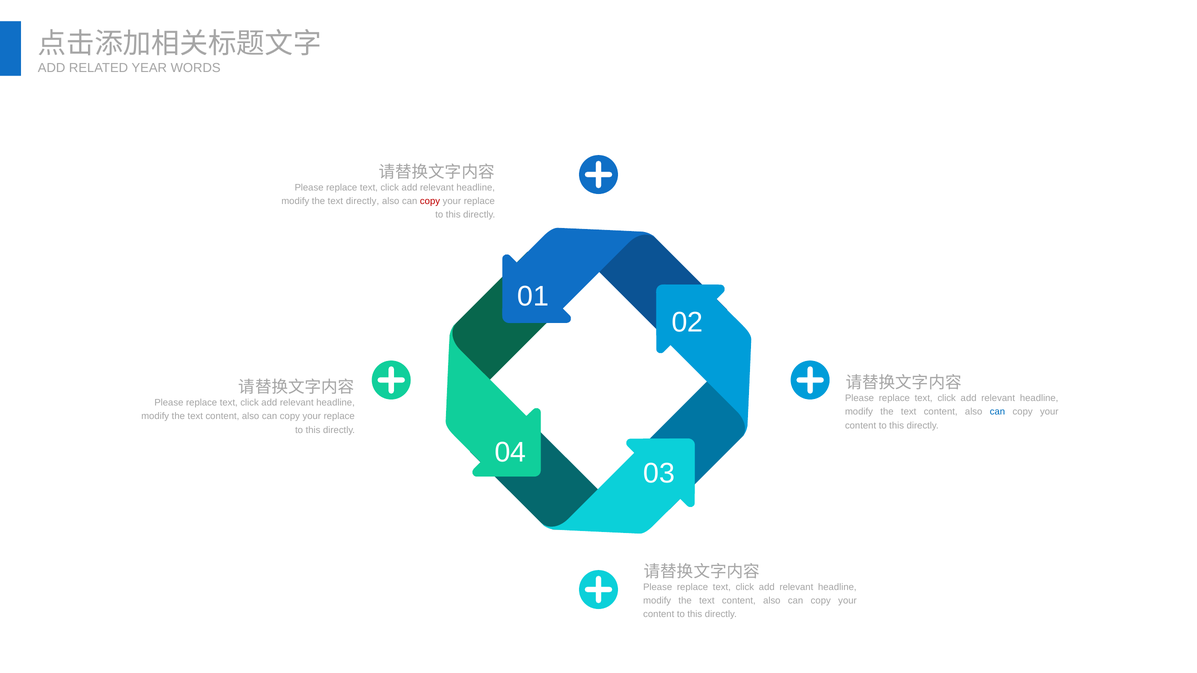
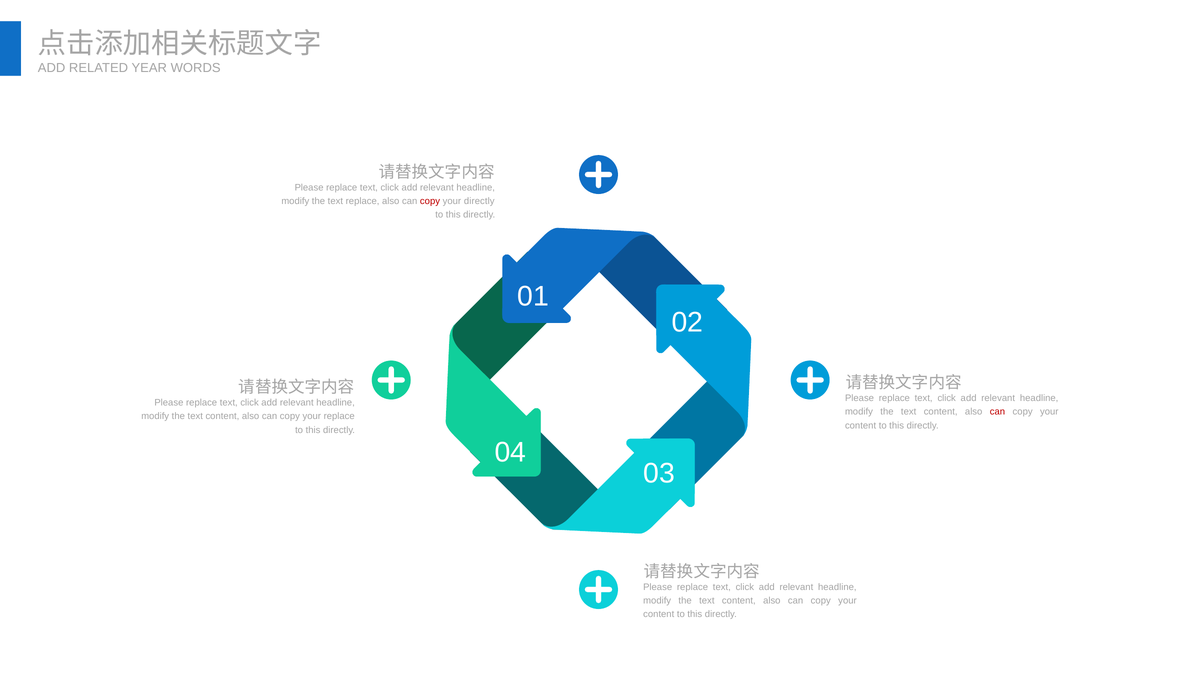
text directly: directly -> replace
replace at (479, 201): replace -> directly
can at (997, 412) colour: blue -> red
